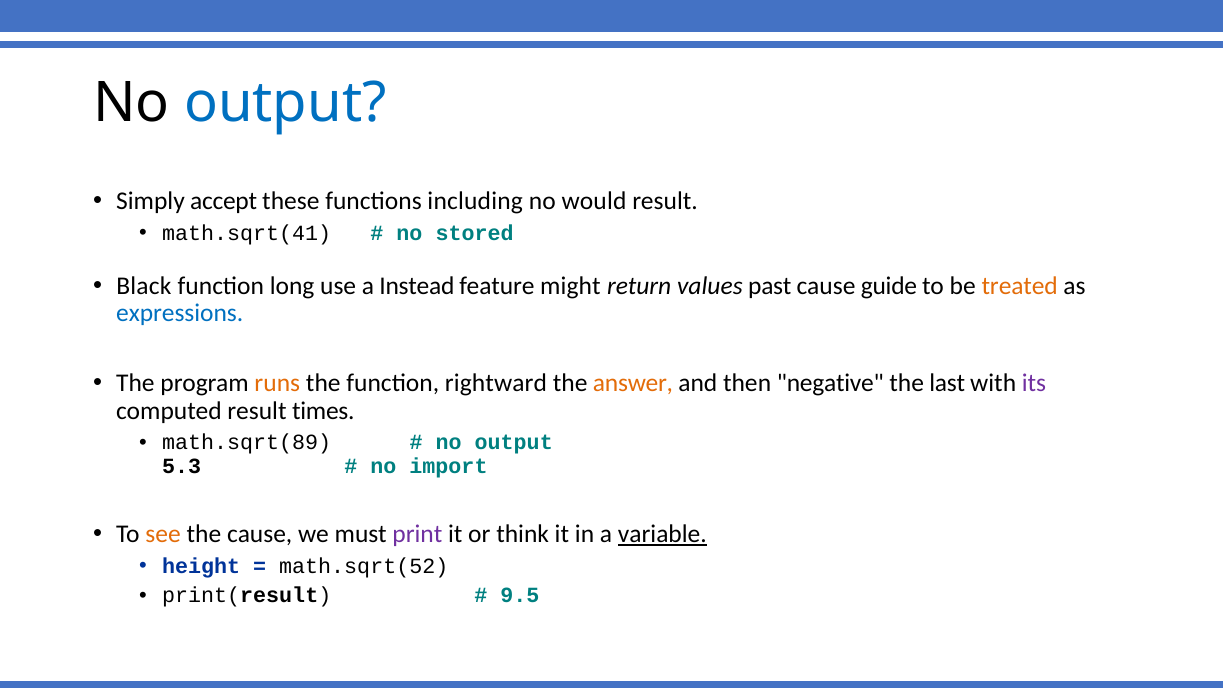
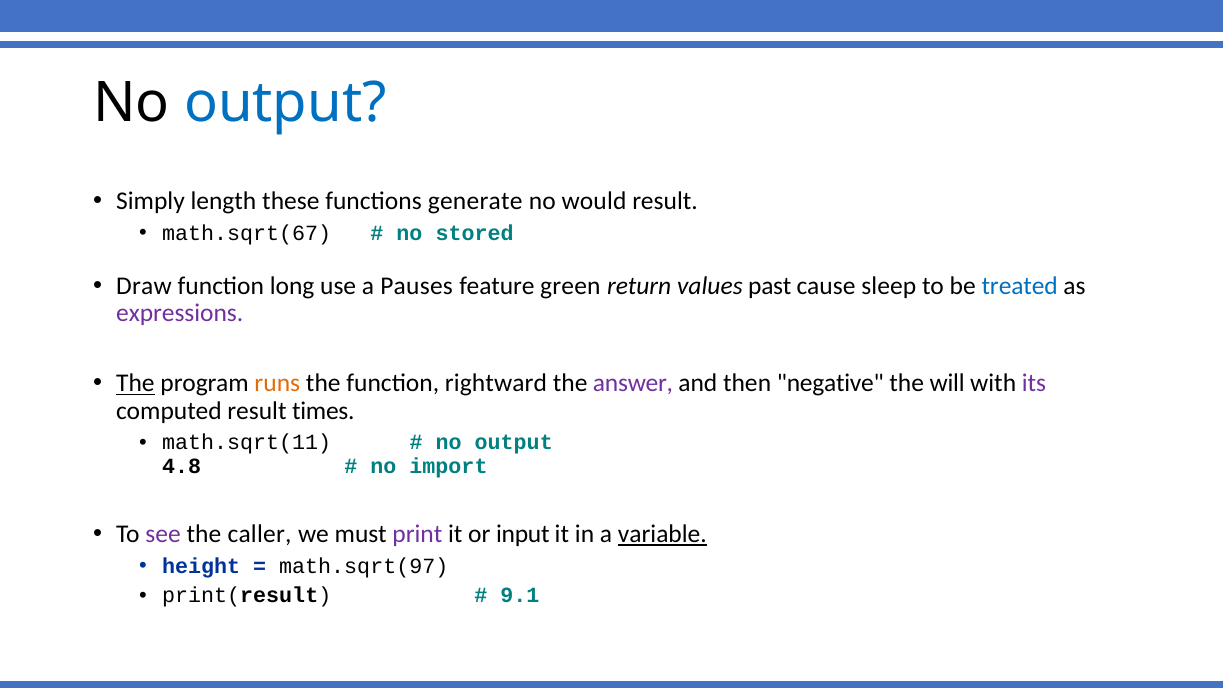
accept: accept -> length
including: including -> generate
math.sqrt(41: math.sqrt(41 -> math.sqrt(67
Black: Black -> Draw
Instead: Instead -> Pauses
might: might -> green
guide: guide -> sleep
treated colour: orange -> blue
expressions colour: blue -> purple
The at (135, 383) underline: none -> present
answer colour: orange -> purple
last: last -> will
math.sqrt(89: math.sqrt(89 -> math.sqrt(11
5.3: 5.3 -> 4.8
see colour: orange -> purple
the cause: cause -> caller
think: think -> input
math.sqrt(52: math.sqrt(52 -> math.sqrt(97
9.5: 9.5 -> 9.1
